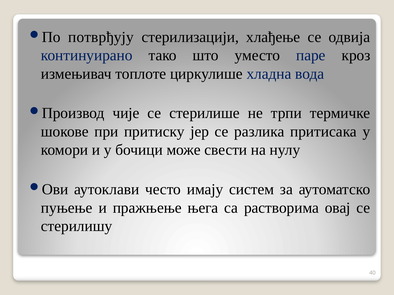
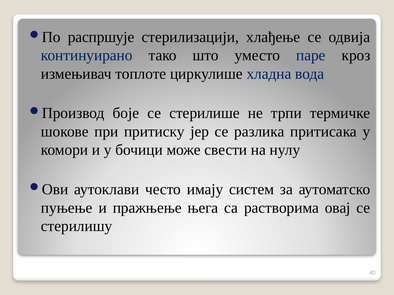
потврђују: потврђују -> распршује
чије: чије -> боје
